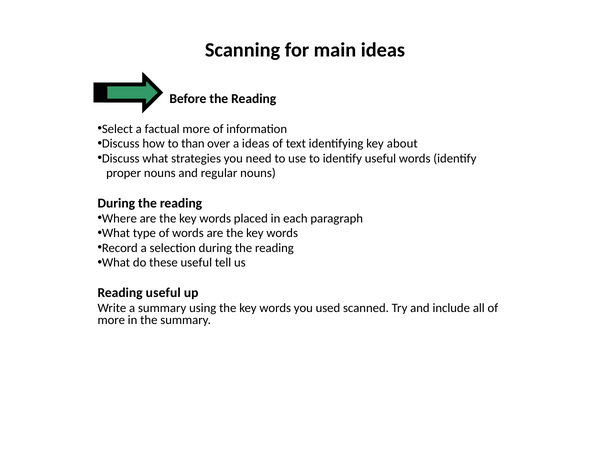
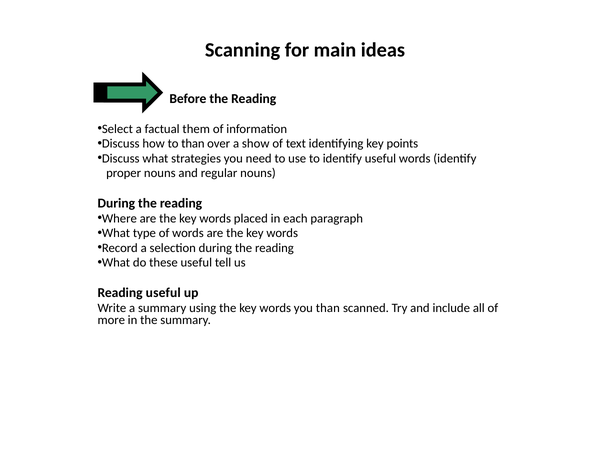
factual more: more -> them
a ideas: ideas -> show
about: about -> points
you used: used -> than
